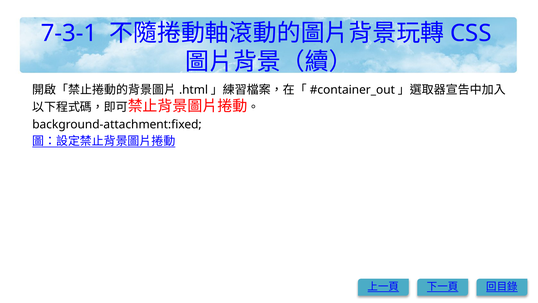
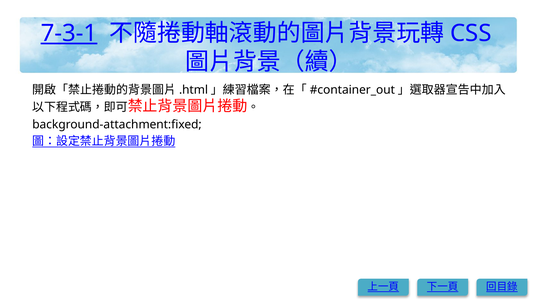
7-3-1 underline: none -> present
